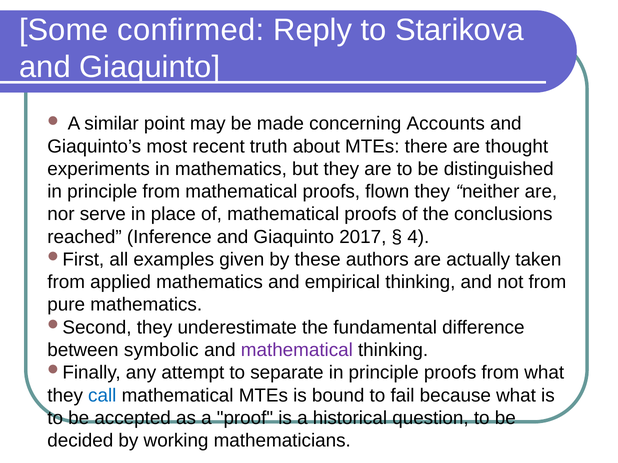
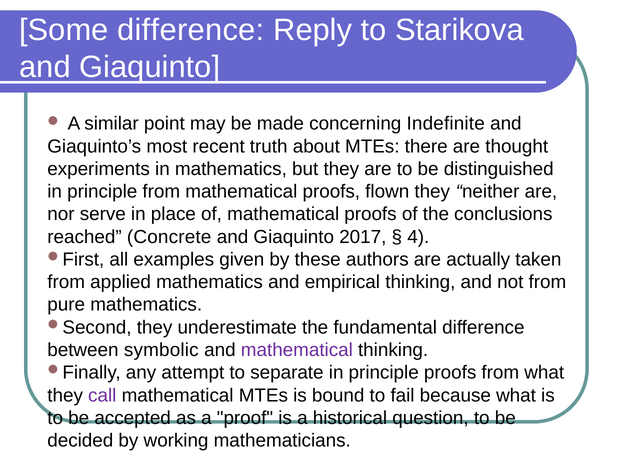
Some confirmed: confirmed -> difference
Accounts: Accounts -> Indefinite
Inference: Inference -> Concrete
call colour: blue -> purple
